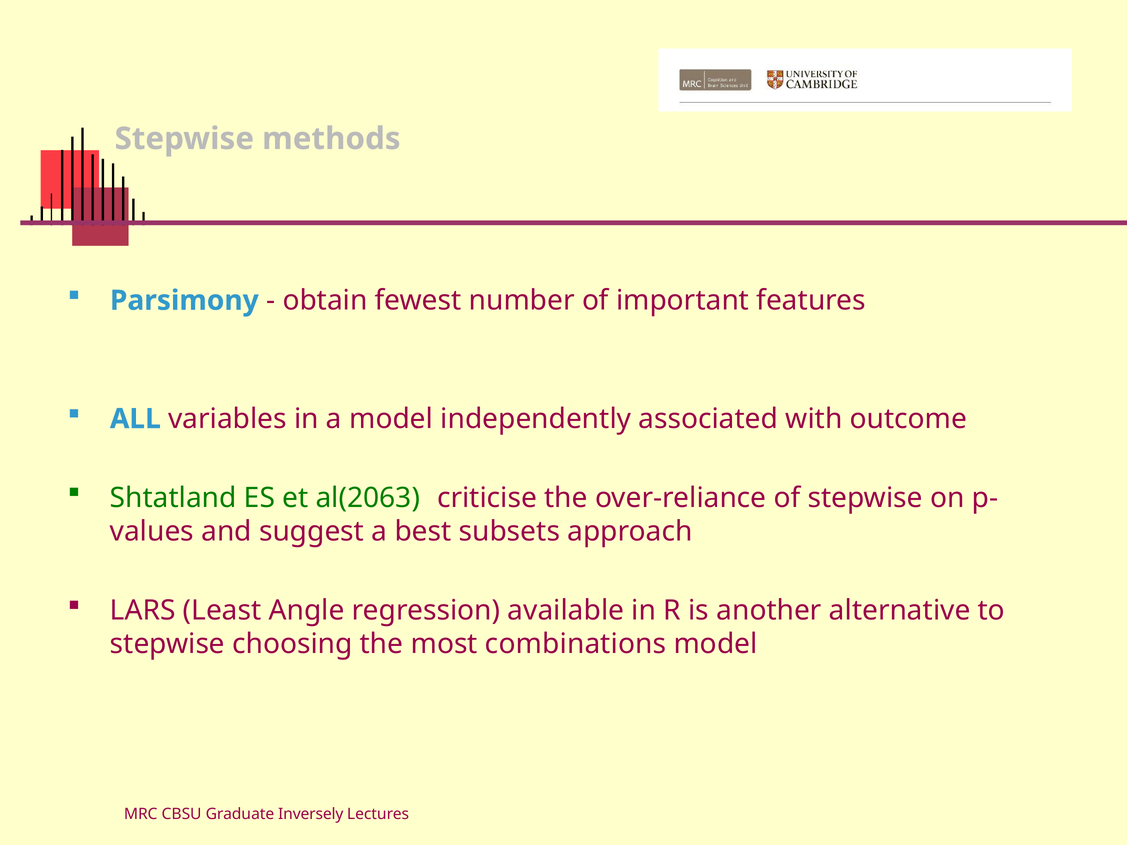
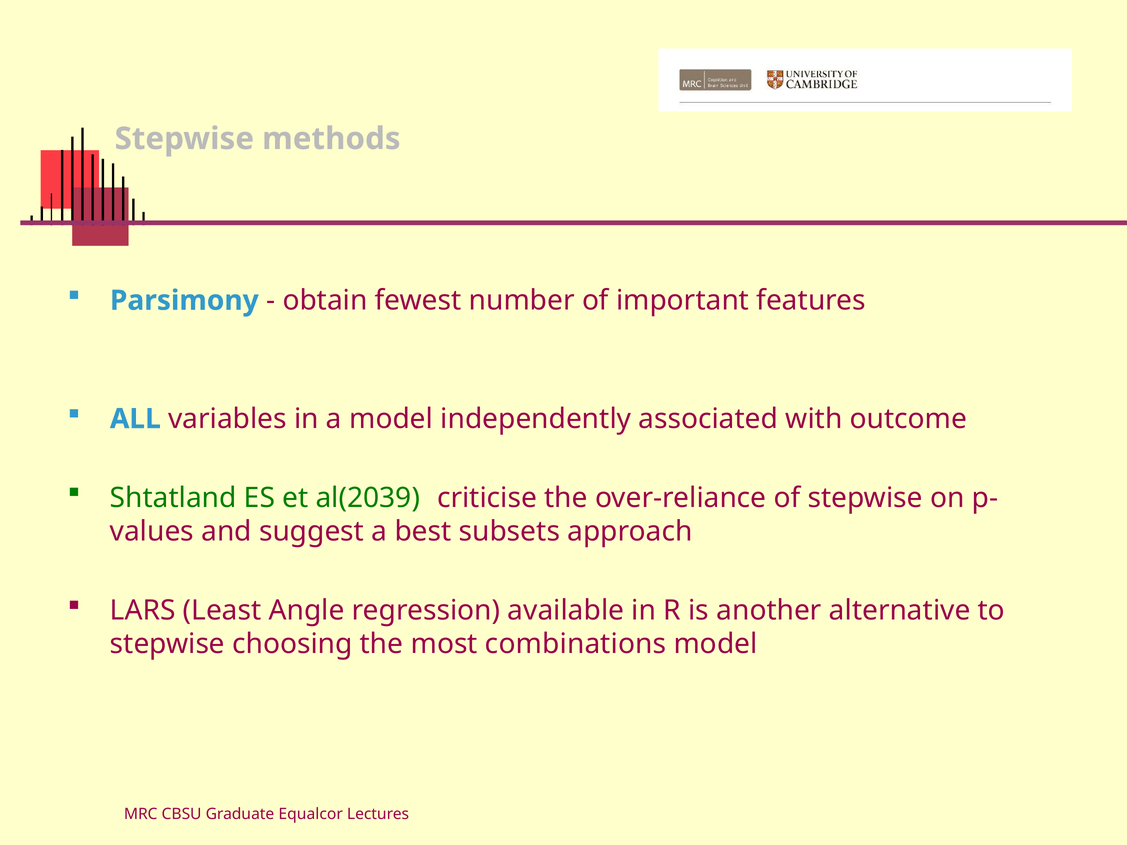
al(2063: al(2063 -> al(2039
Inversely: Inversely -> Equalcor
